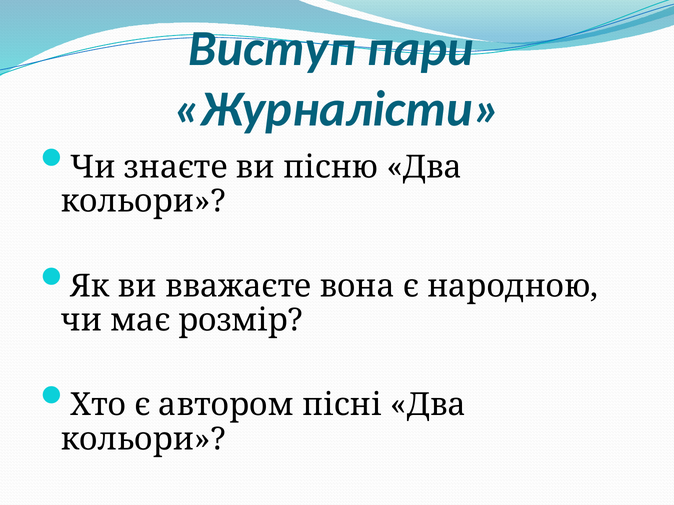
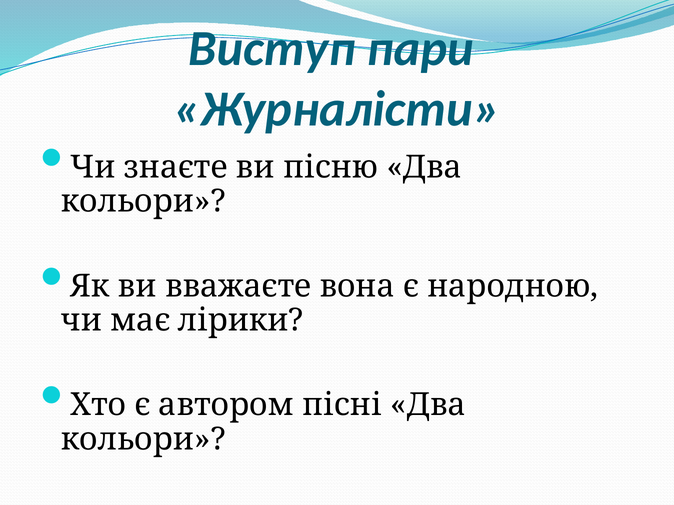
розмір: розмір -> лірики
